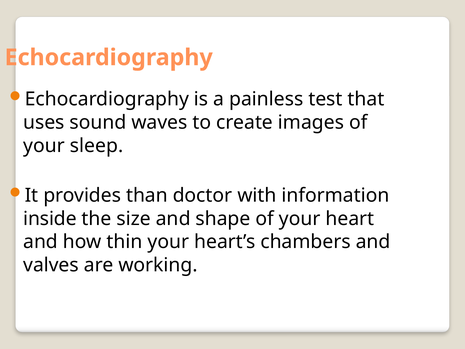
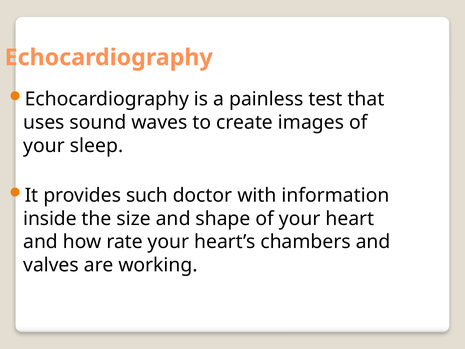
than: than -> such
thin: thin -> rate
